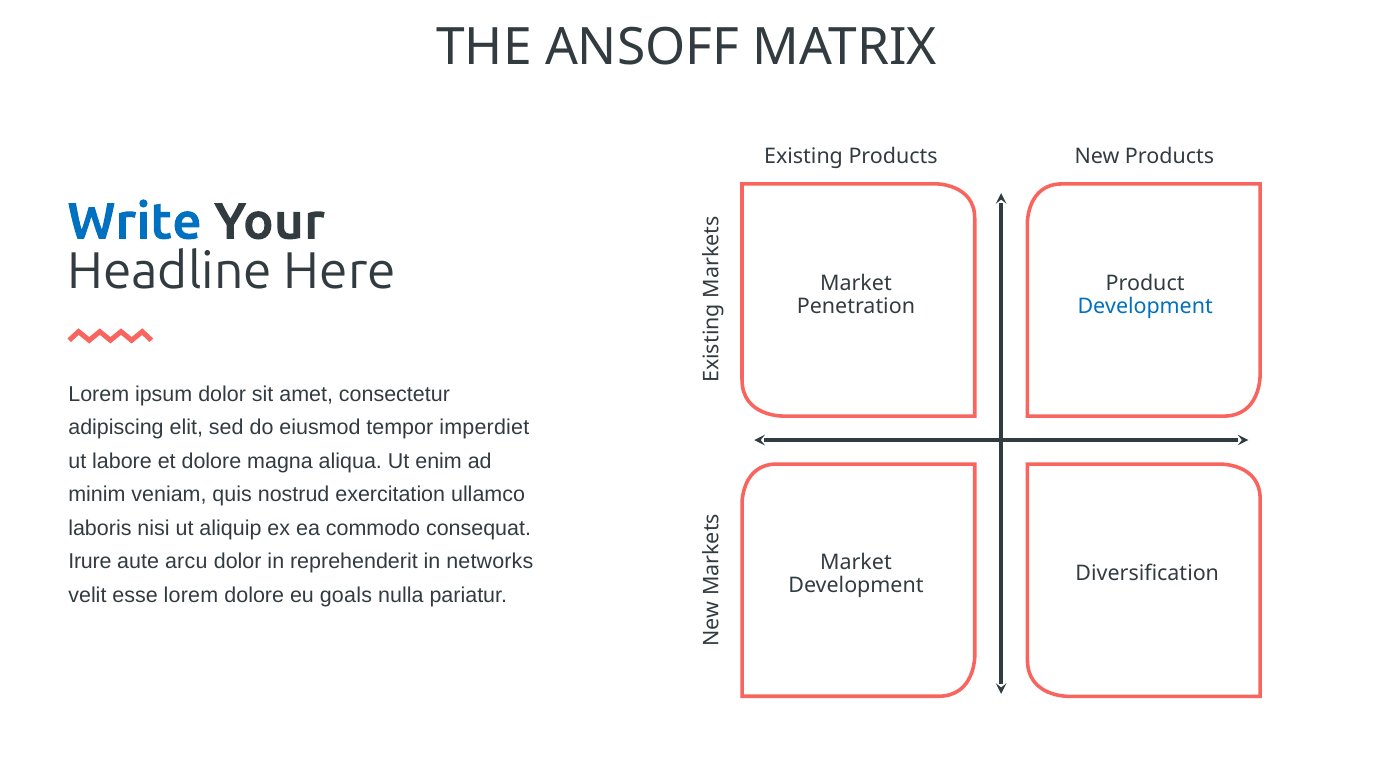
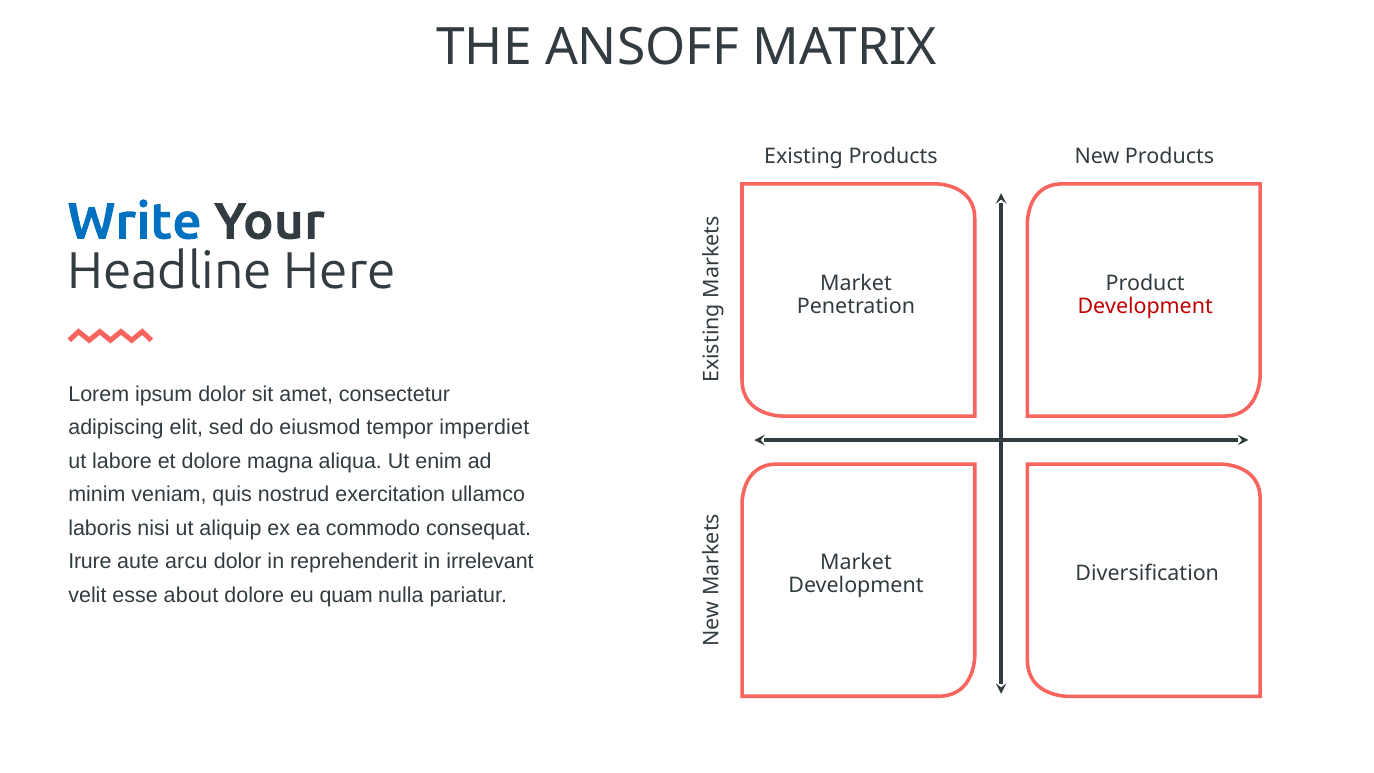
Development at (1145, 307) colour: blue -> red
networks: networks -> irrelevant
esse lorem: lorem -> about
goals: goals -> quam
